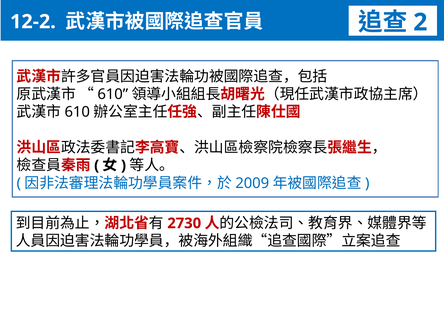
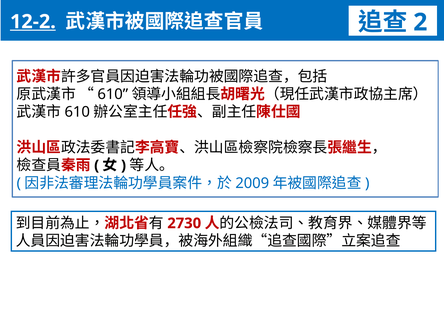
12-2 underline: none -> present
